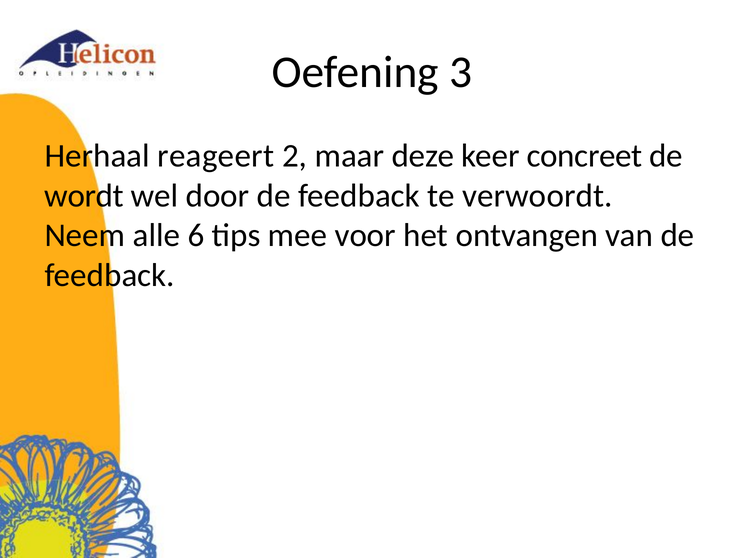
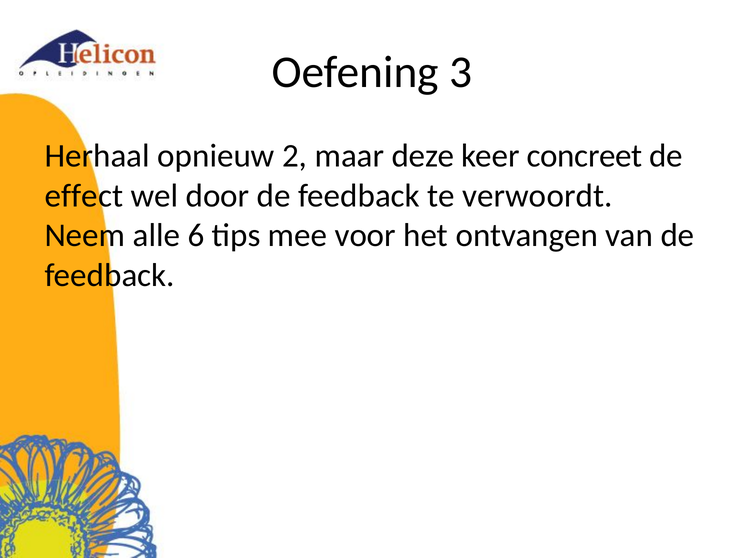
reageert: reageert -> opnieuw
wordt: wordt -> effect
